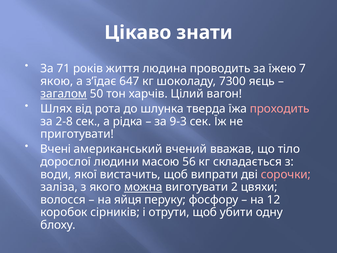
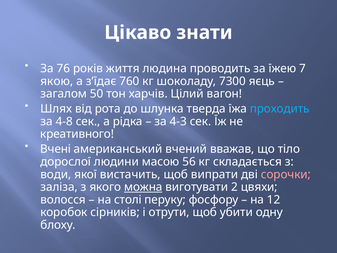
71: 71 -> 76
647: 647 -> 760
загалом underline: present -> none
проходить colour: pink -> light blue
2-8: 2-8 -> 4-8
9-3: 9-3 -> 4-3
приготувати: приготувати -> креативного
яйця: яйця -> столі
